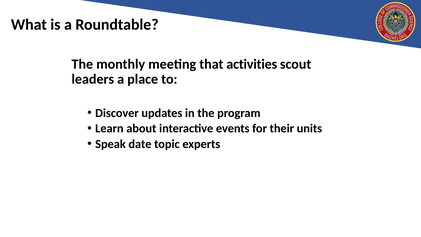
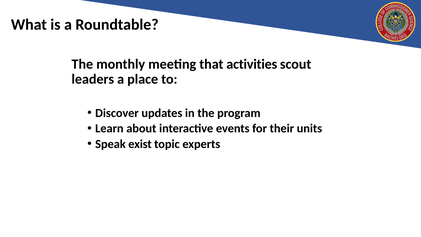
date: date -> exist
